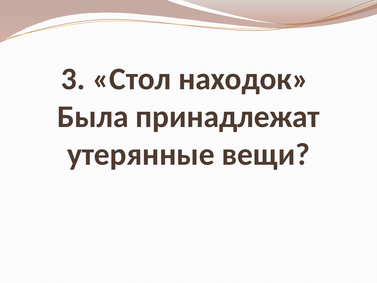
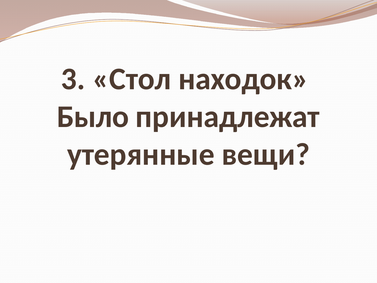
Была: Была -> Было
